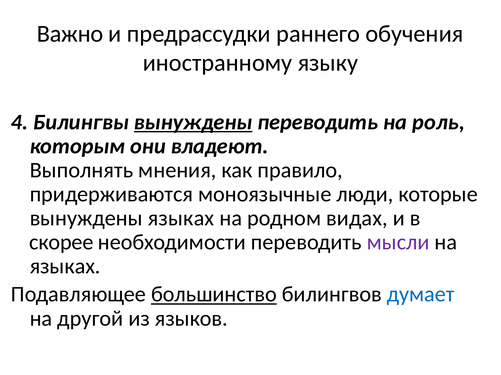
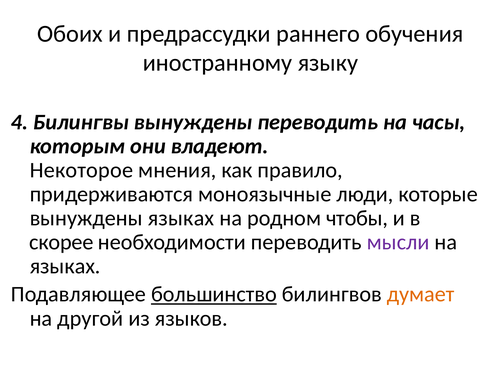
Важно: Важно -> Обоих
вынуждены at (193, 122) underline: present -> none
роль: роль -> часы
Выполнять: Выполнять -> Некоторое
видах: видах -> чтобы
думает colour: blue -> orange
